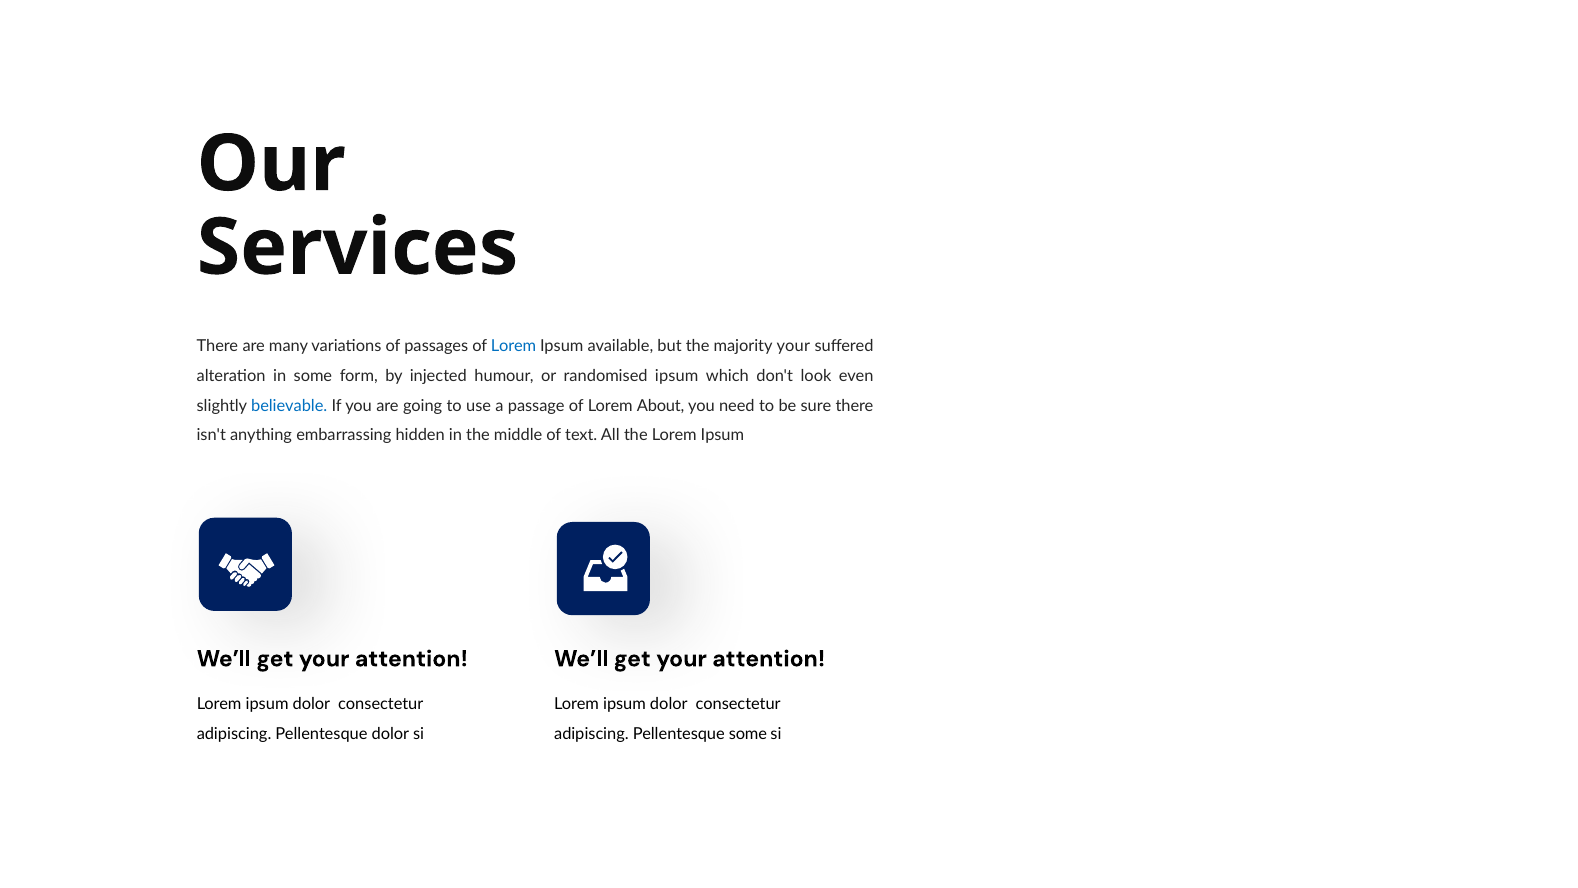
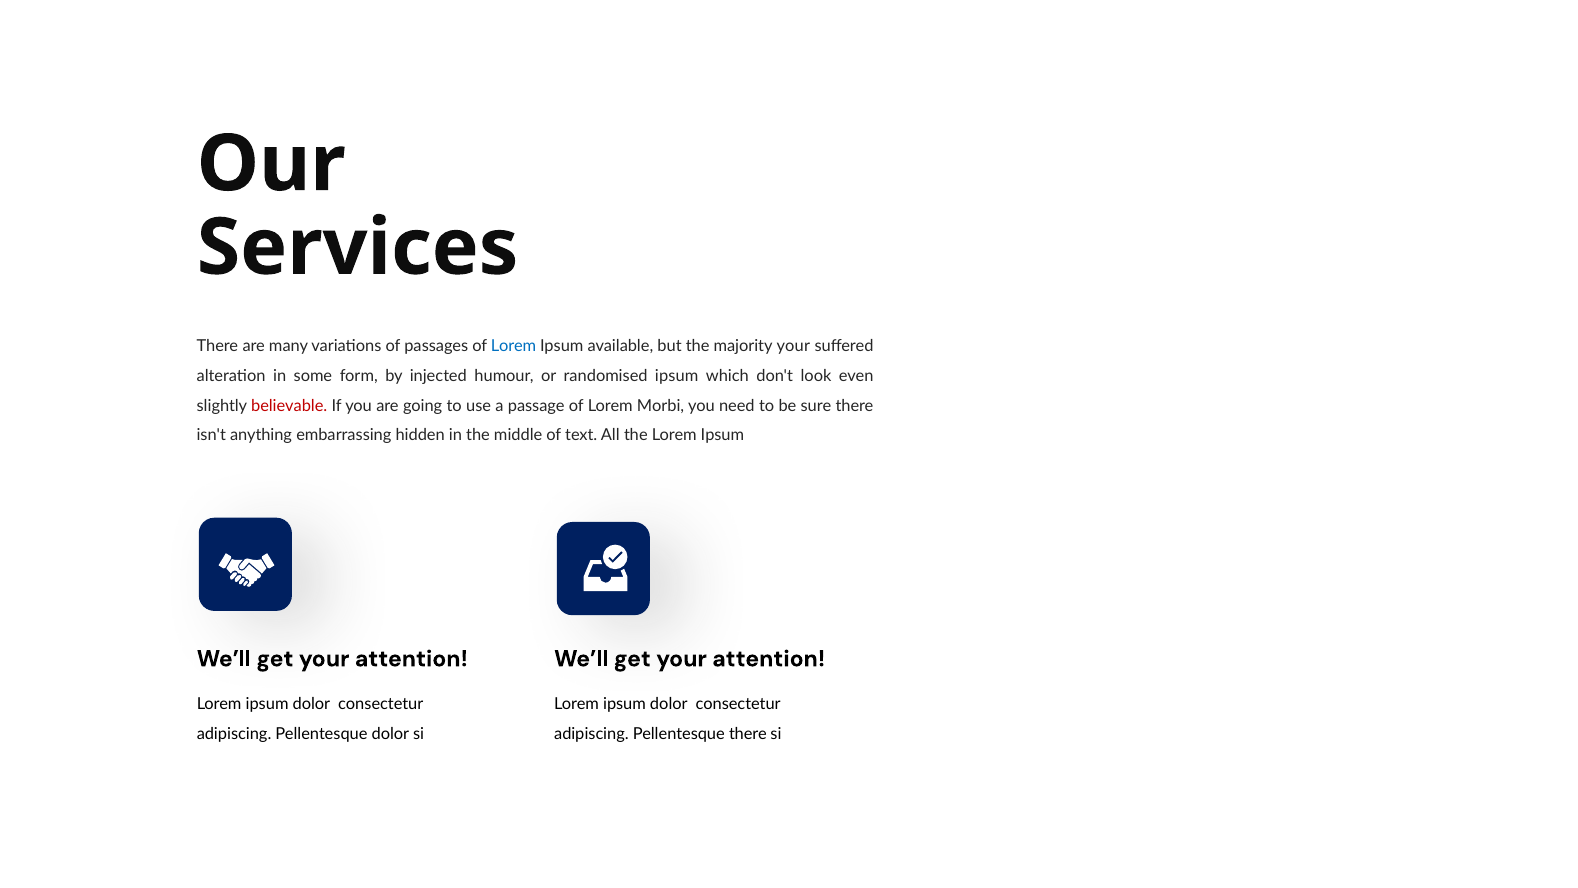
believable colour: blue -> red
About: About -> Morbi
Pellentesque some: some -> there
